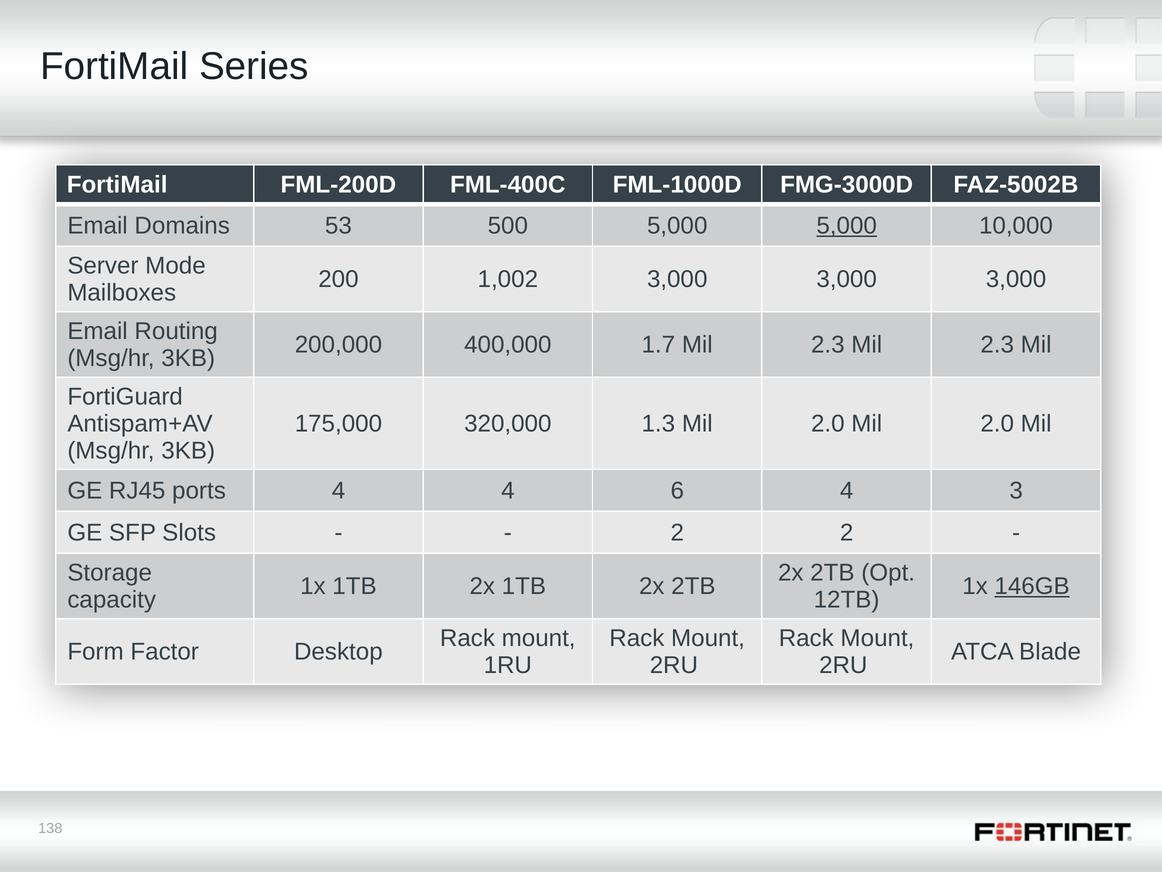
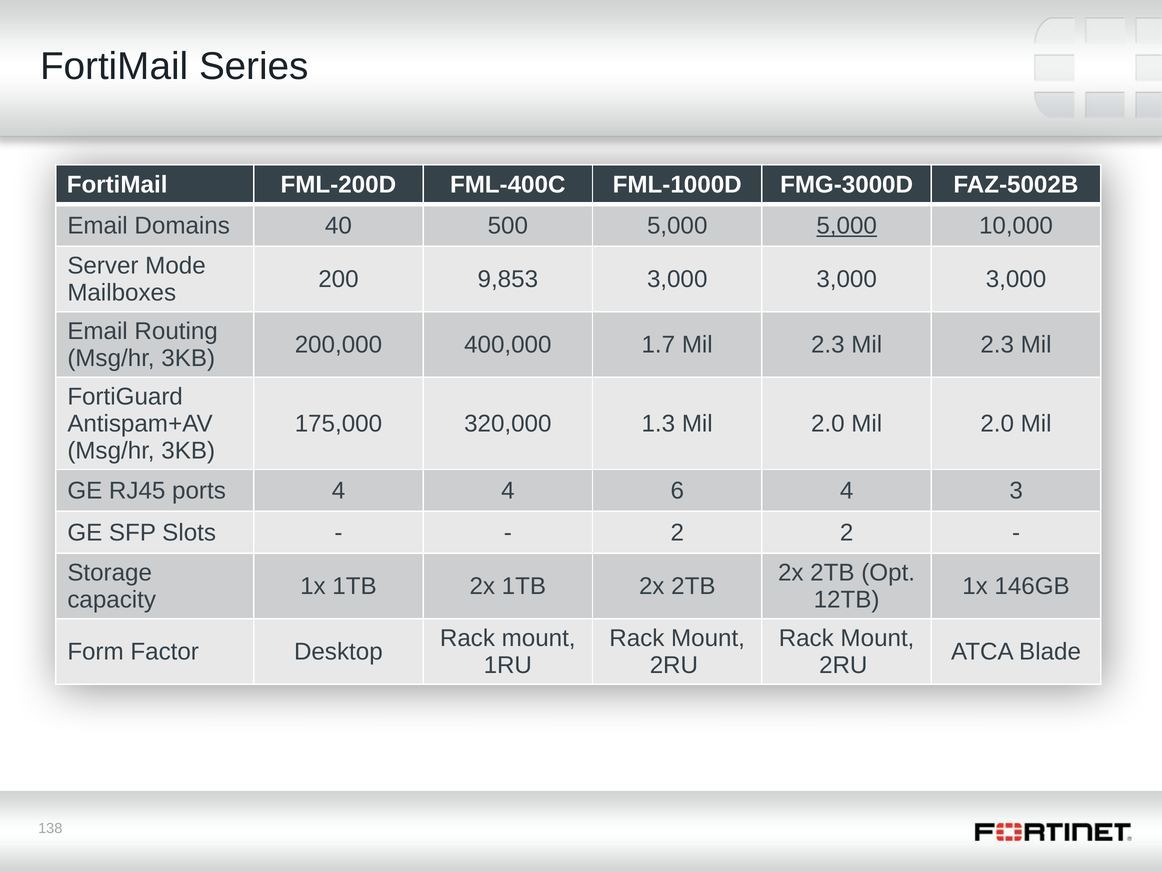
53: 53 -> 40
1,002: 1,002 -> 9,853
146GB underline: present -> none
